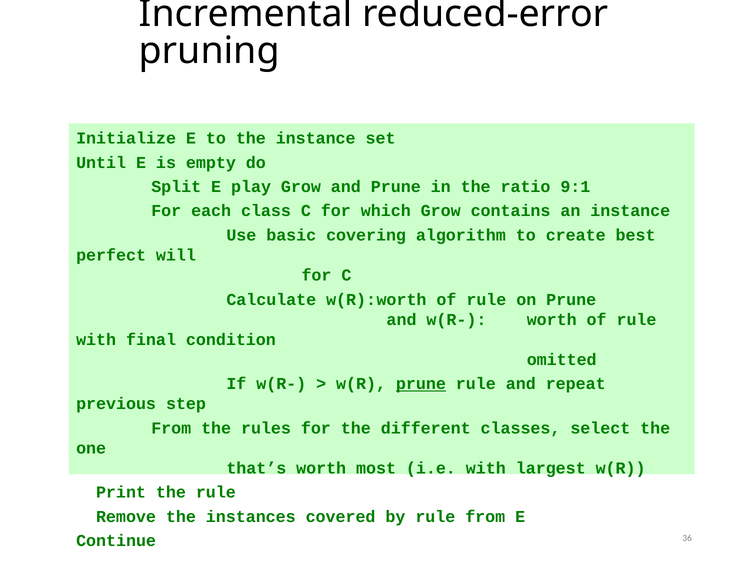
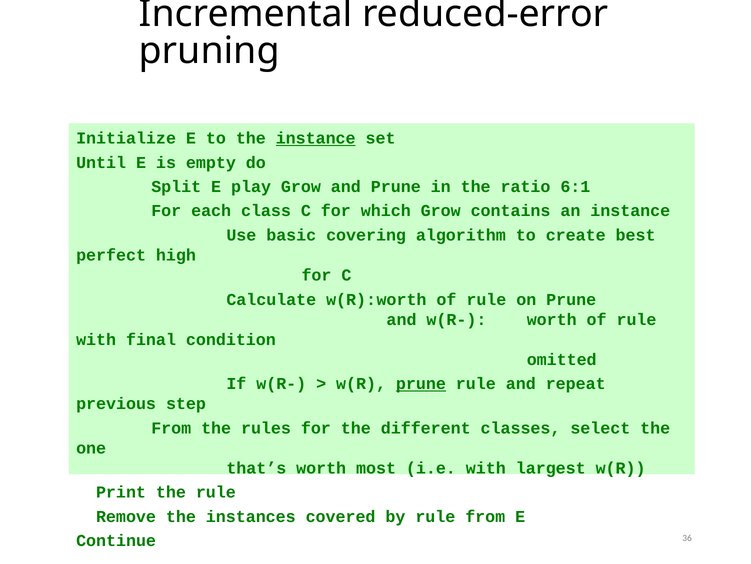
instance at (316, 138) underline: none -> present
9:1: 9:1 -> 6:1
will: will -> high
